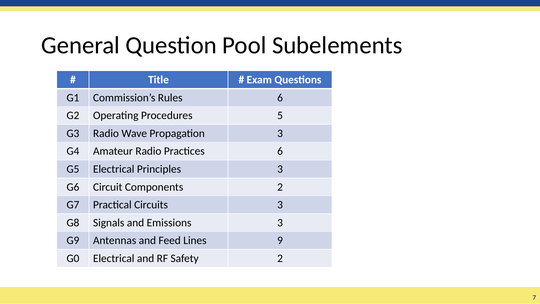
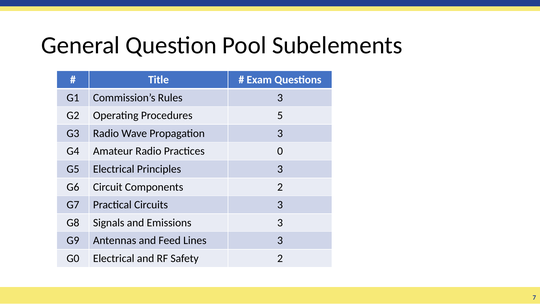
Rules 6: 6 -> 3
Practices 6: 6 -> 0
Lines 9: 9 -> 3
